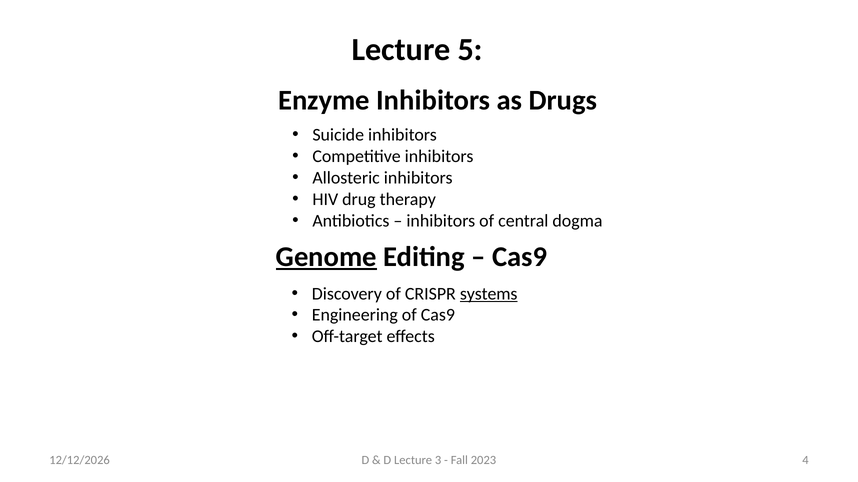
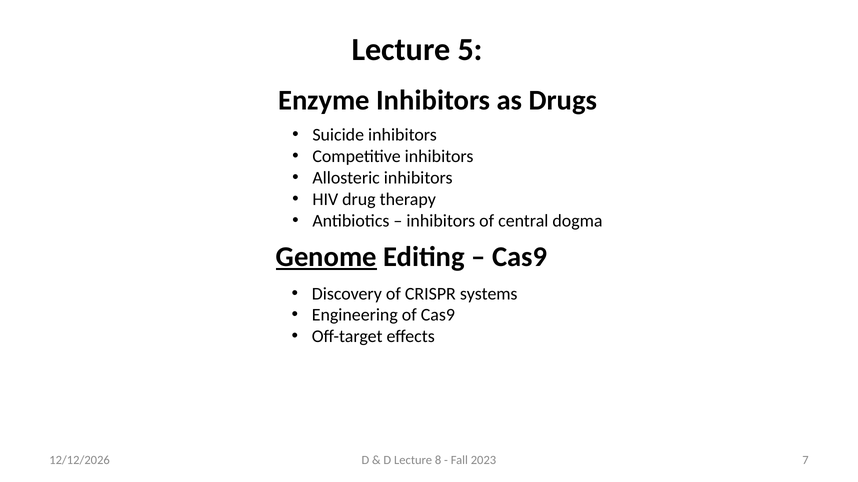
systems underline: present -> none
3: 3 -> 8
4: 4 -> 7
